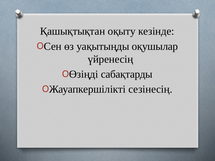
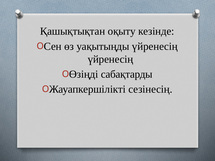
уақытыңды оқушылар: оқушылар -> үйренесің
